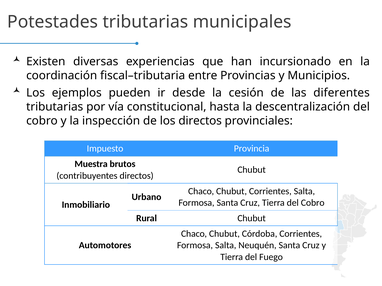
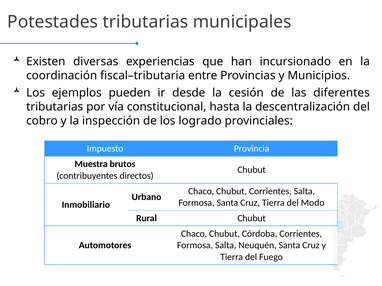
los directos: directos -> logrado
Tierra del Cobro: Cobro -> Modo
